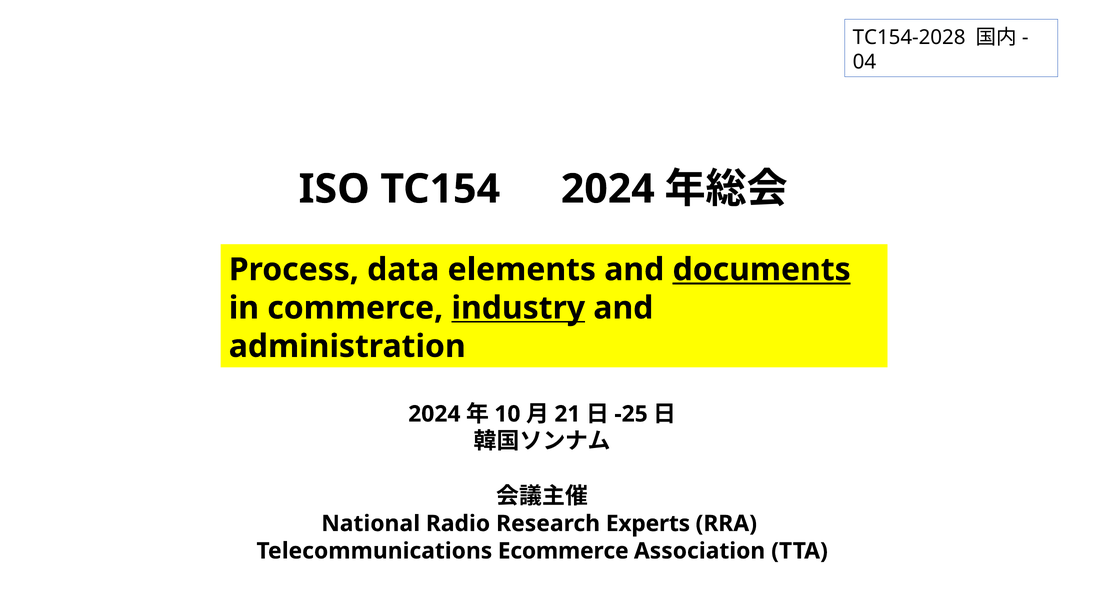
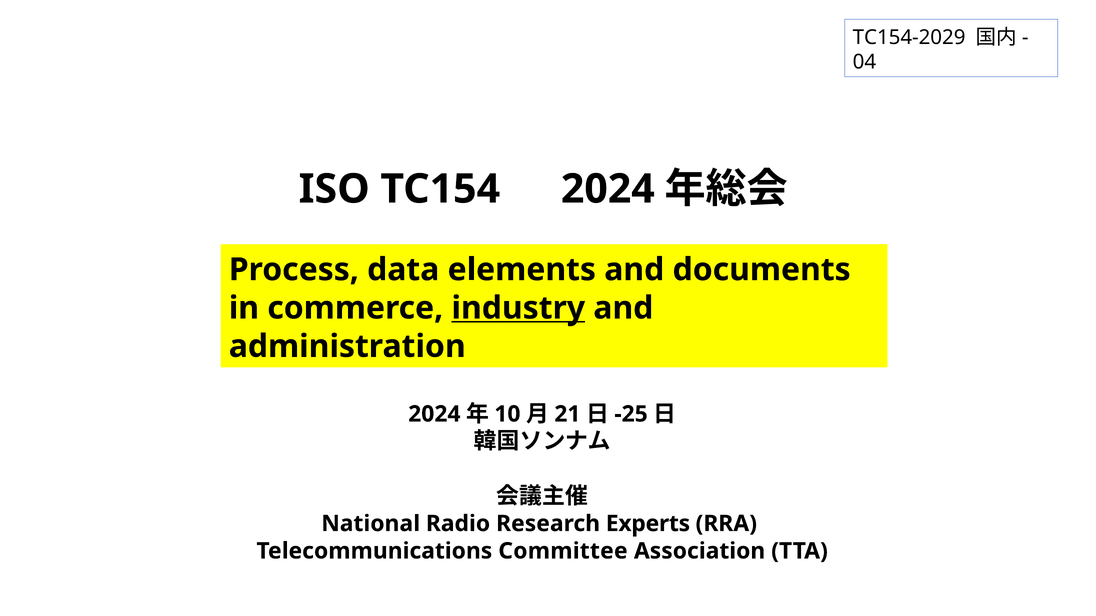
TC154-2028: TC154-2028 -> TC154-2029
documents underline: present -> none
Ecommerce: Ecommerce -> Committee
